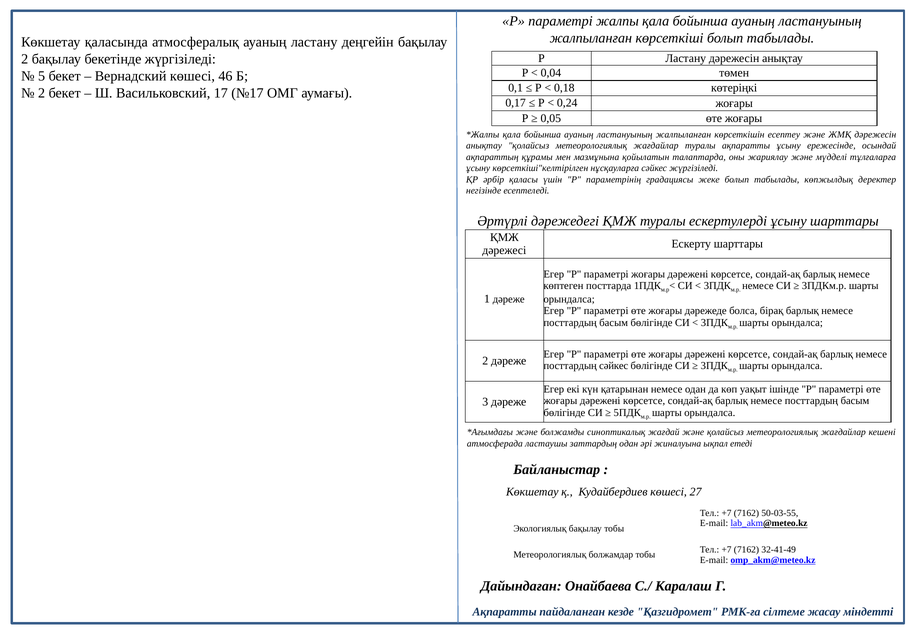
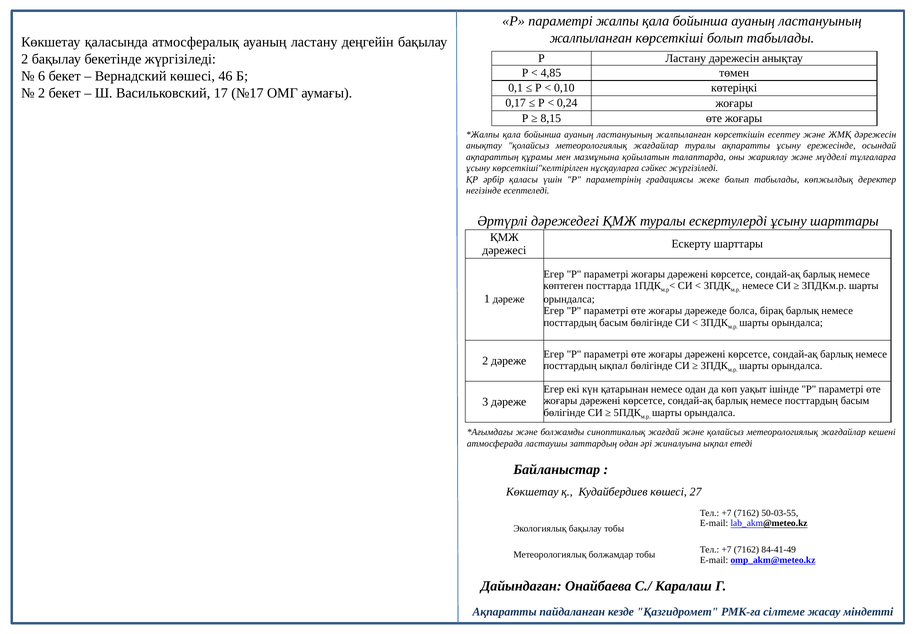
0,04: 0,04 -> 4,85
5: 5 -> 6
0,18: 0,18 -> 0,10
0,05: 0,05 -> 8,15
посттардың сәйкес: сәйкес -> ықпал
32-41-49: 32-41-49 -> 84-41-49
